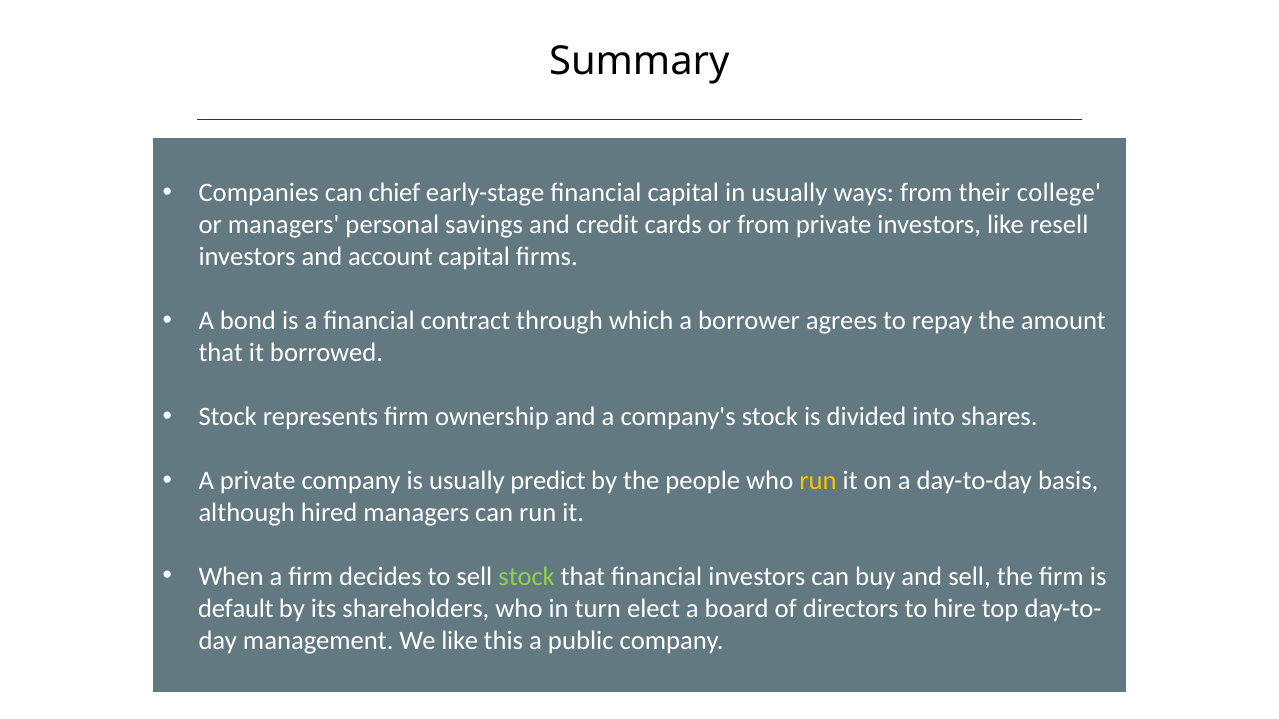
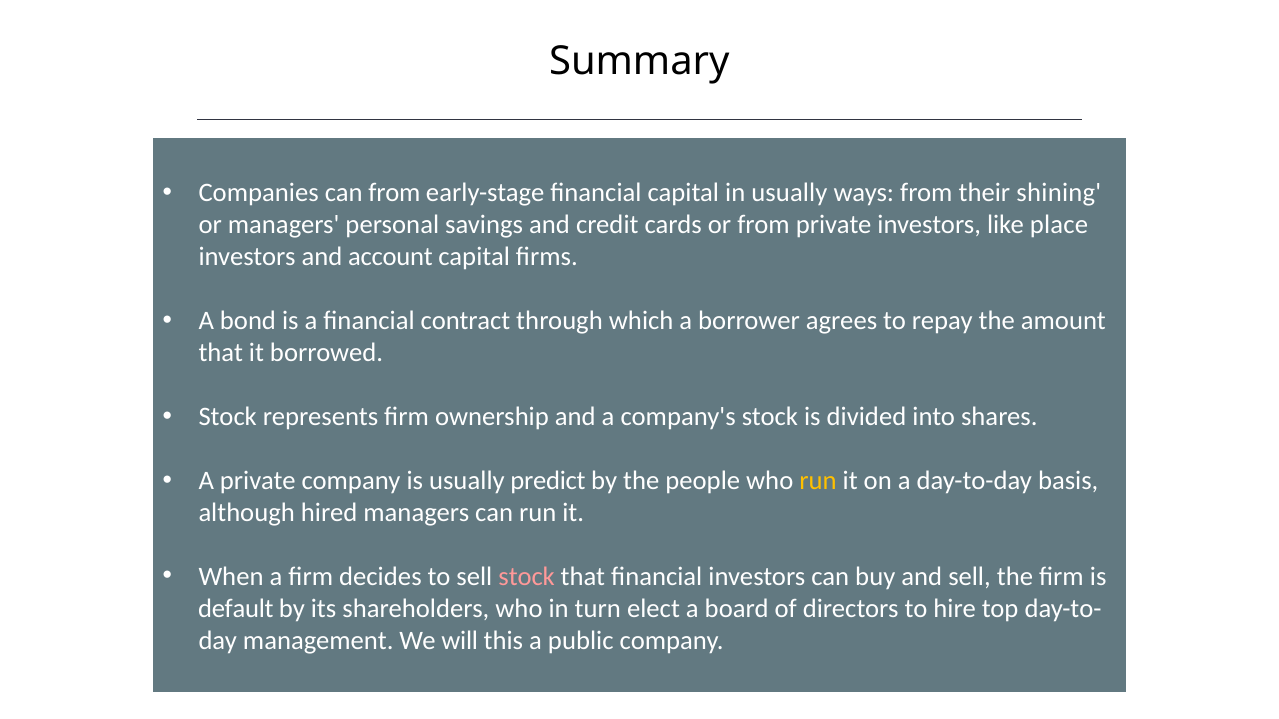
can chief: chief -> from
college: college -> shining
resell: resell -> place
stock at (527, 577) colour: light green -> pink
We like: like -> will
